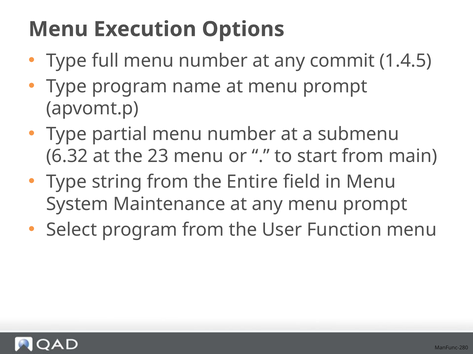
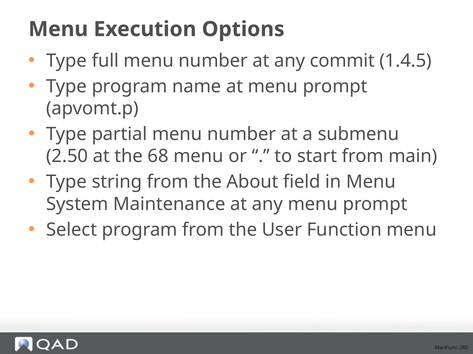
6.32: 6.32 -> 2.50
23: 23 -> 68
Entire: Entire -> About
